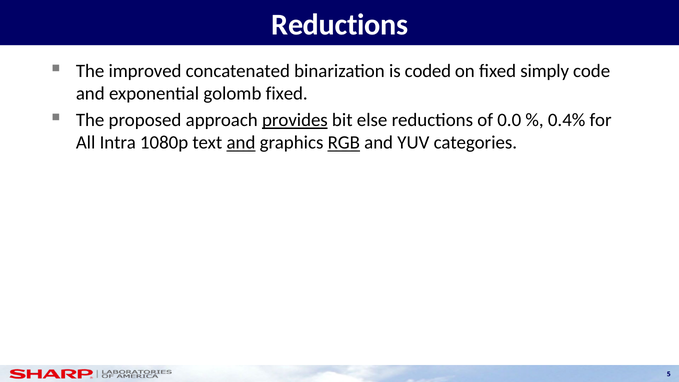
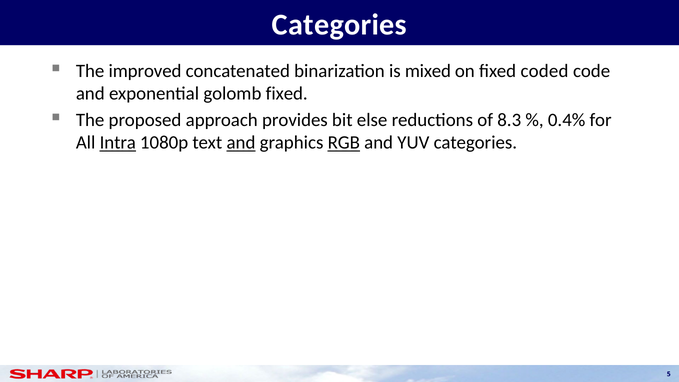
Reductions at (340, 25): Reductions -> Categories
coded: coded -> mixed
simply: simply -> coded
provides underline: present -> none
0.0: 0.0 -> 8.3
Intra underline: none -> present
